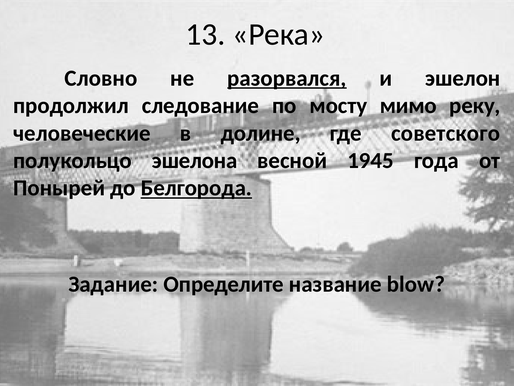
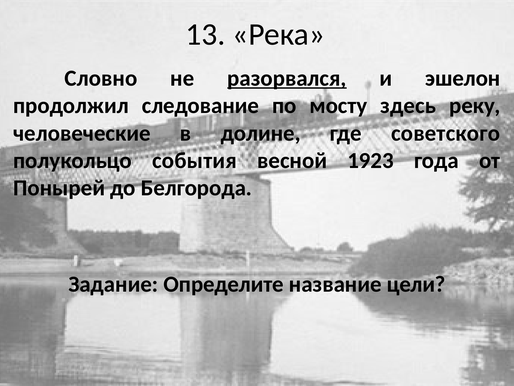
мимо: мимо -> здесь
эшелона: эшелона -> события
1945: 1945 -> 1923
Белгорода underline: present -> none
blow: blow -> цели
